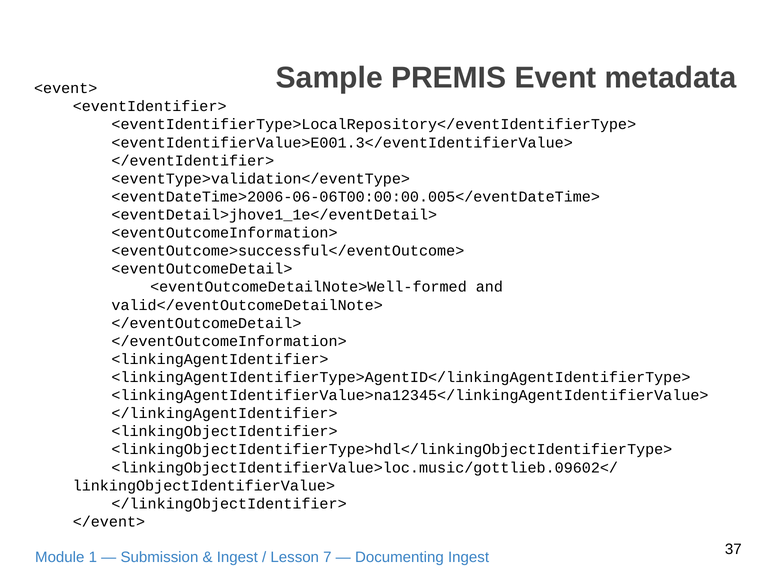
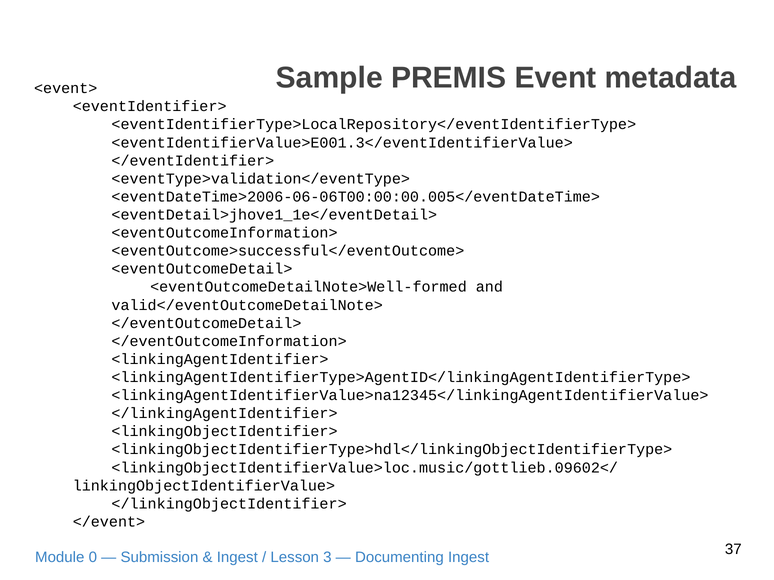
1: 1 -> 0
7: 7 -> 3
